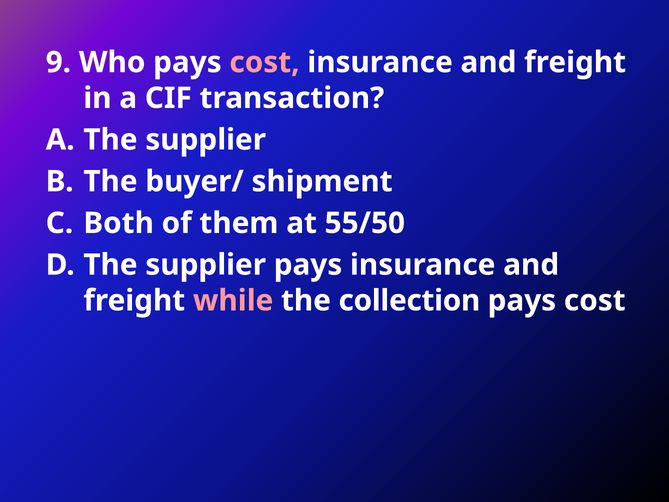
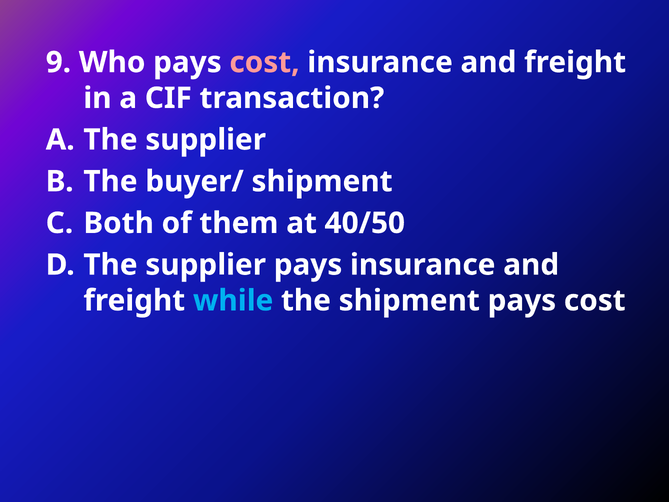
55/50: 55/50 -> 40/50
while colour: pink -> light blue
the collection: collection -> shipment
